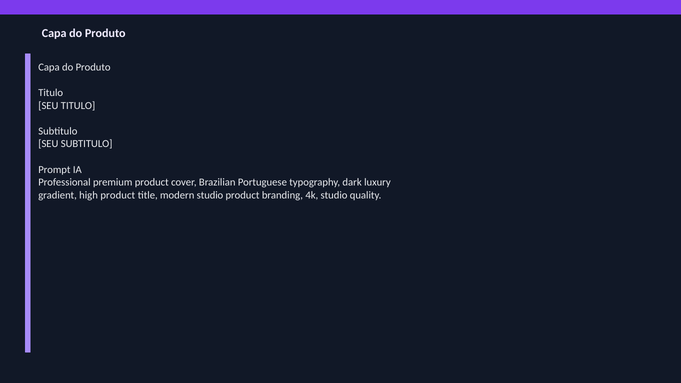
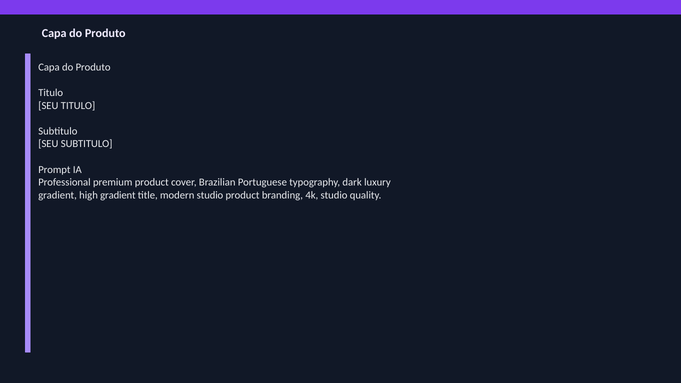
high product: product -> gradient
